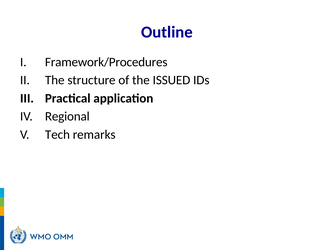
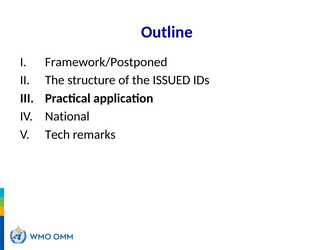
Framework/Procedures: Framework/Procedures -> Framework/Postponed
Regional: Regional -> National
